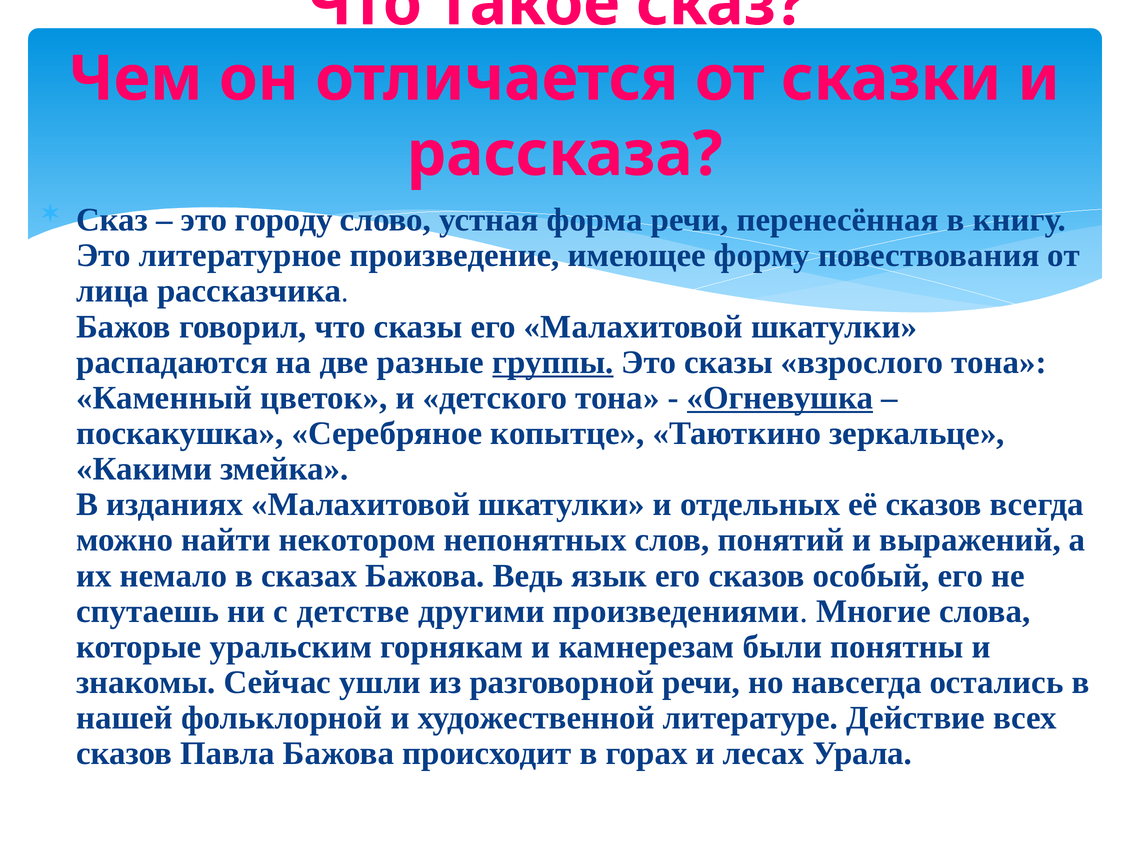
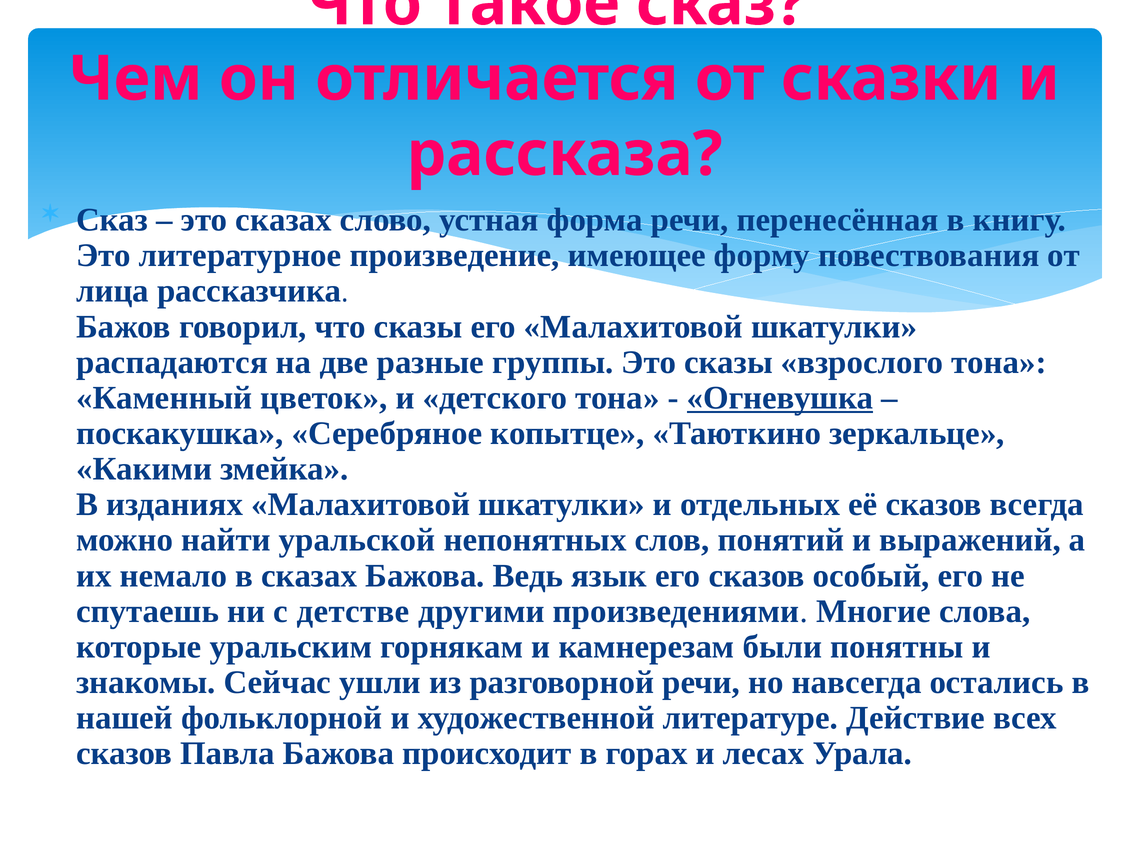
это городу: городу -> сказах
группы underline: present -> none
некотором: некотором -> уральской
